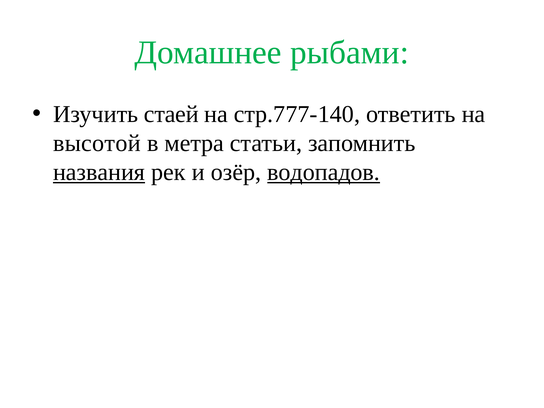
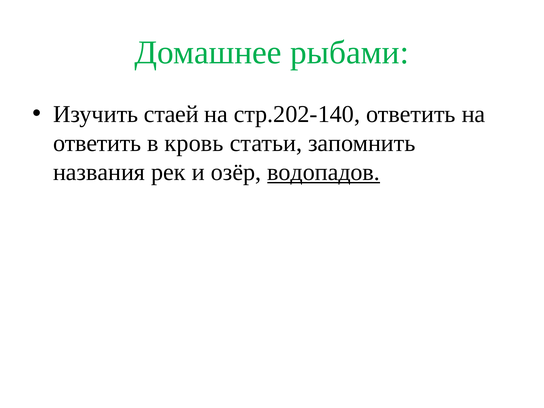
стр.777-140: стр.777-140 -> стр.202-140
высотой at (97, 143): высотой -> ответить
метра: метра -> кровь
названия underline: present -> none
